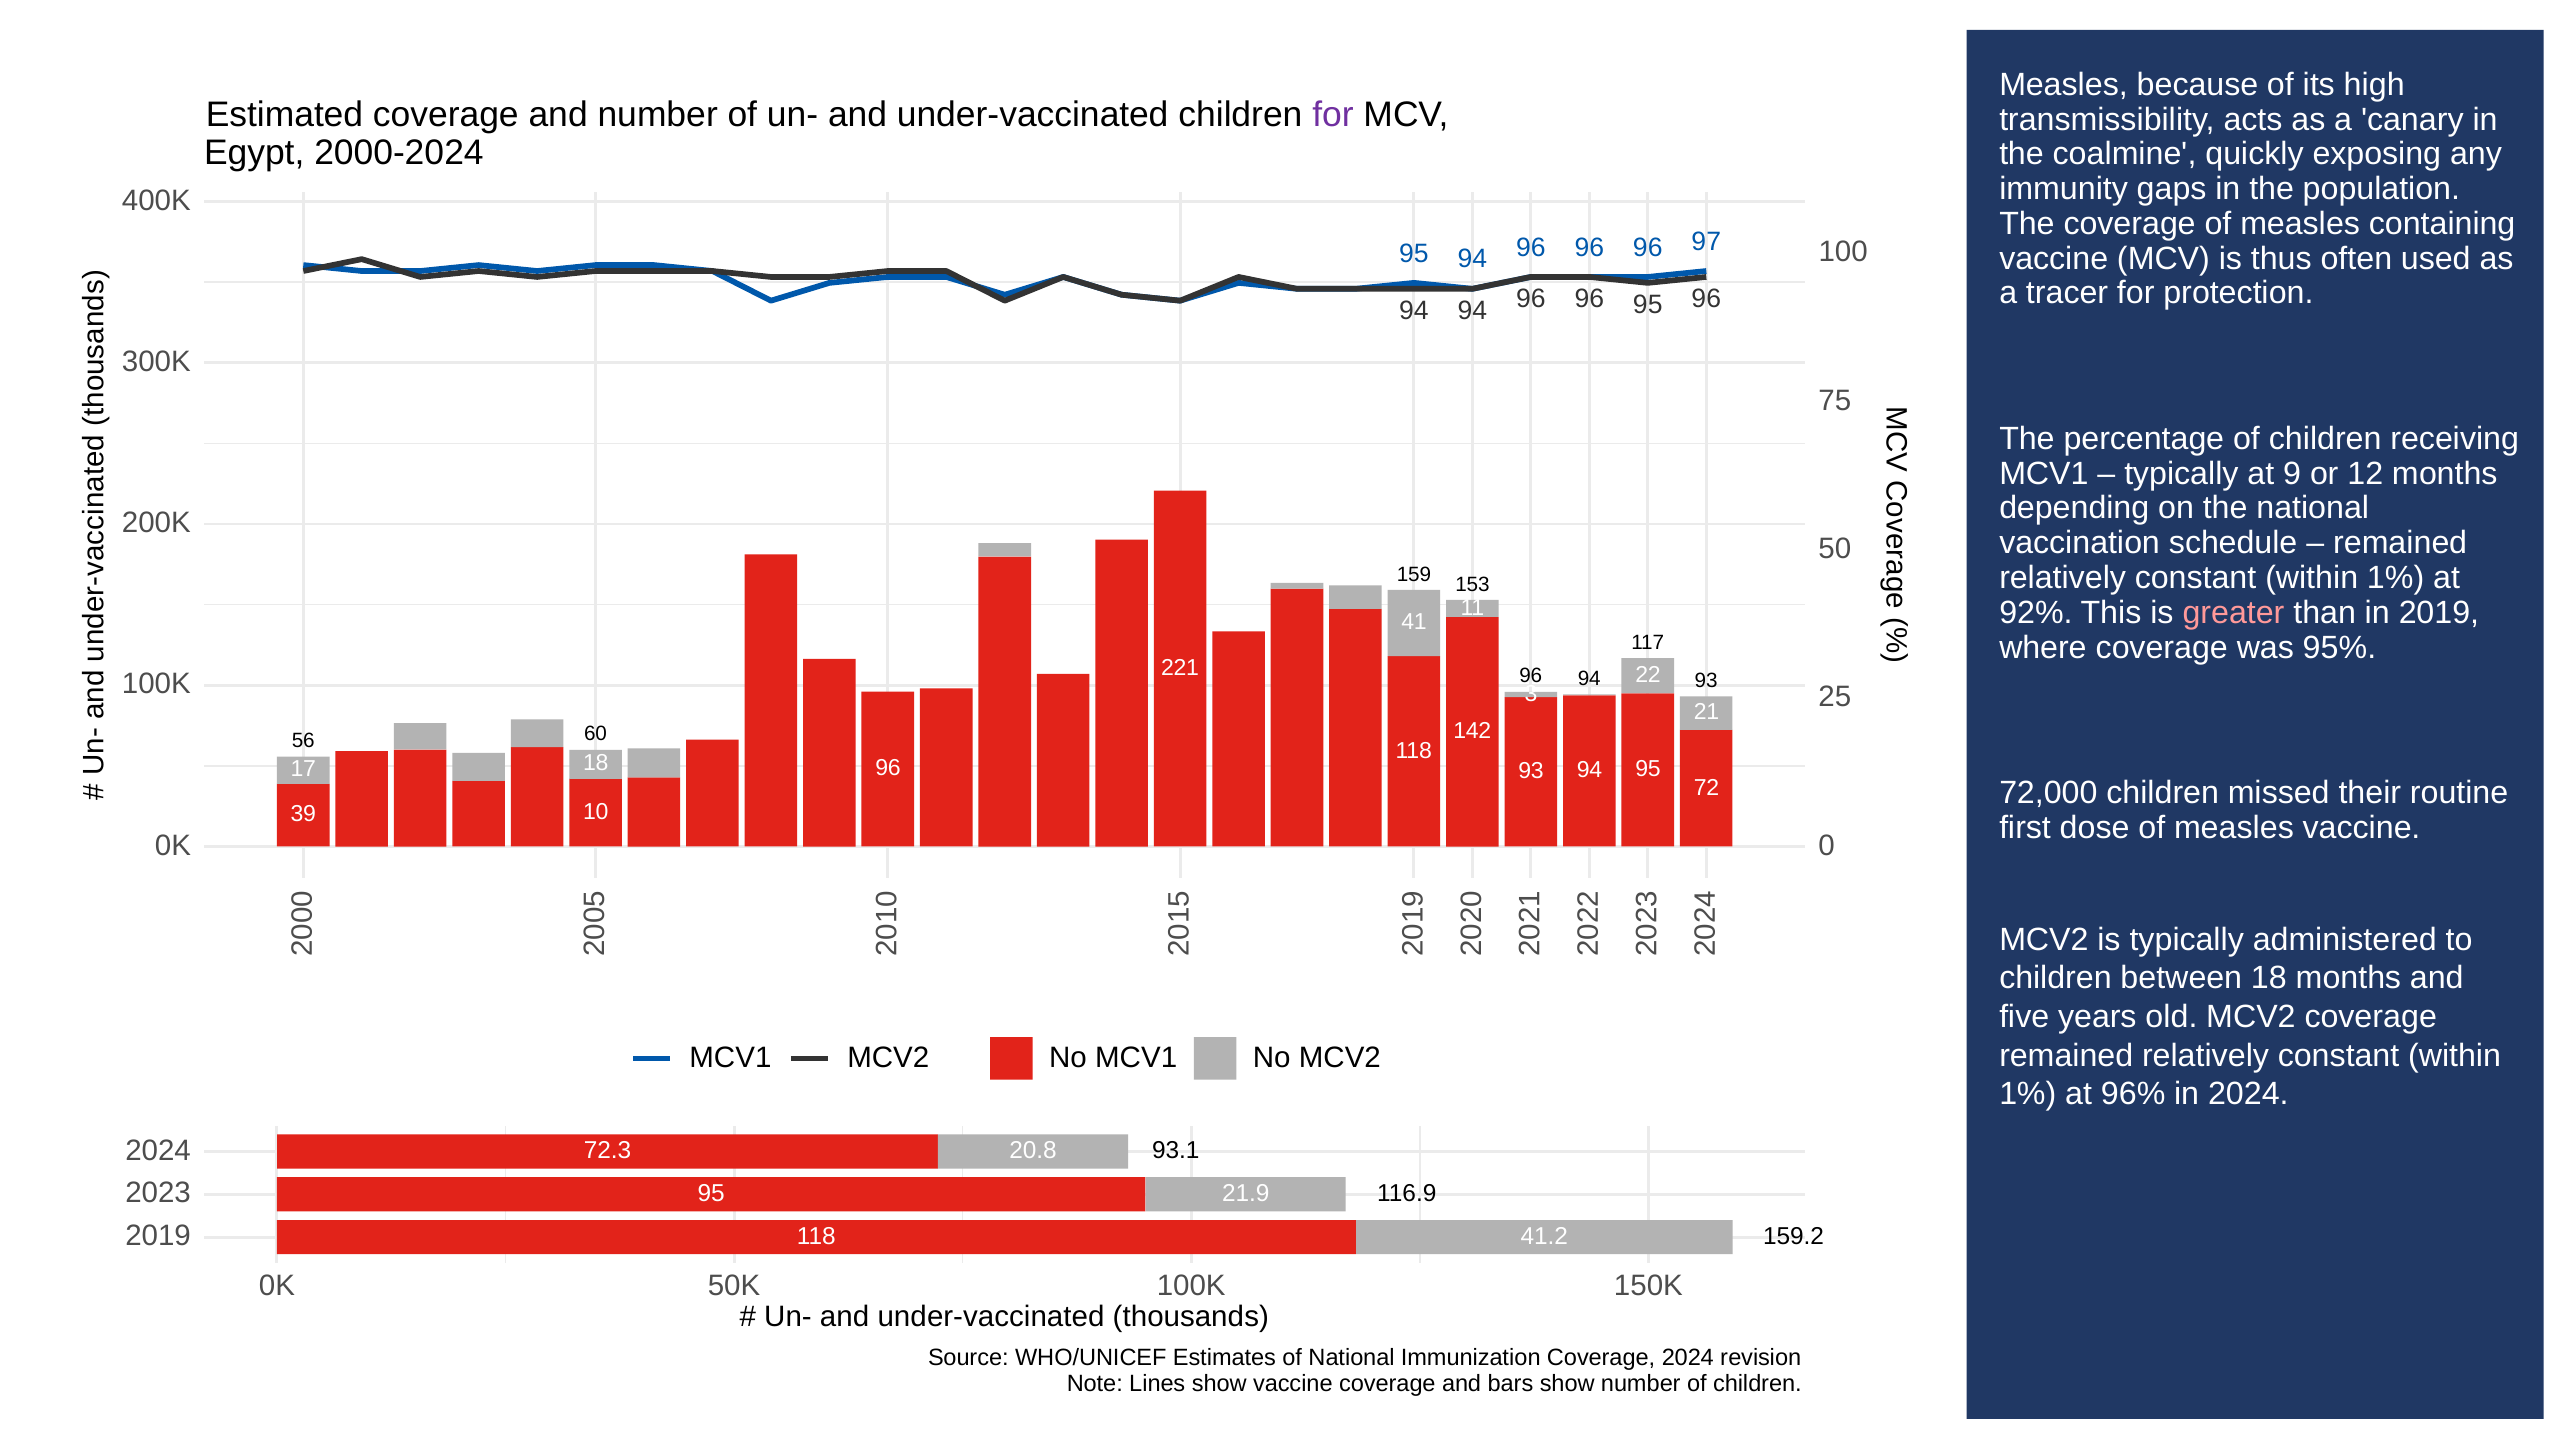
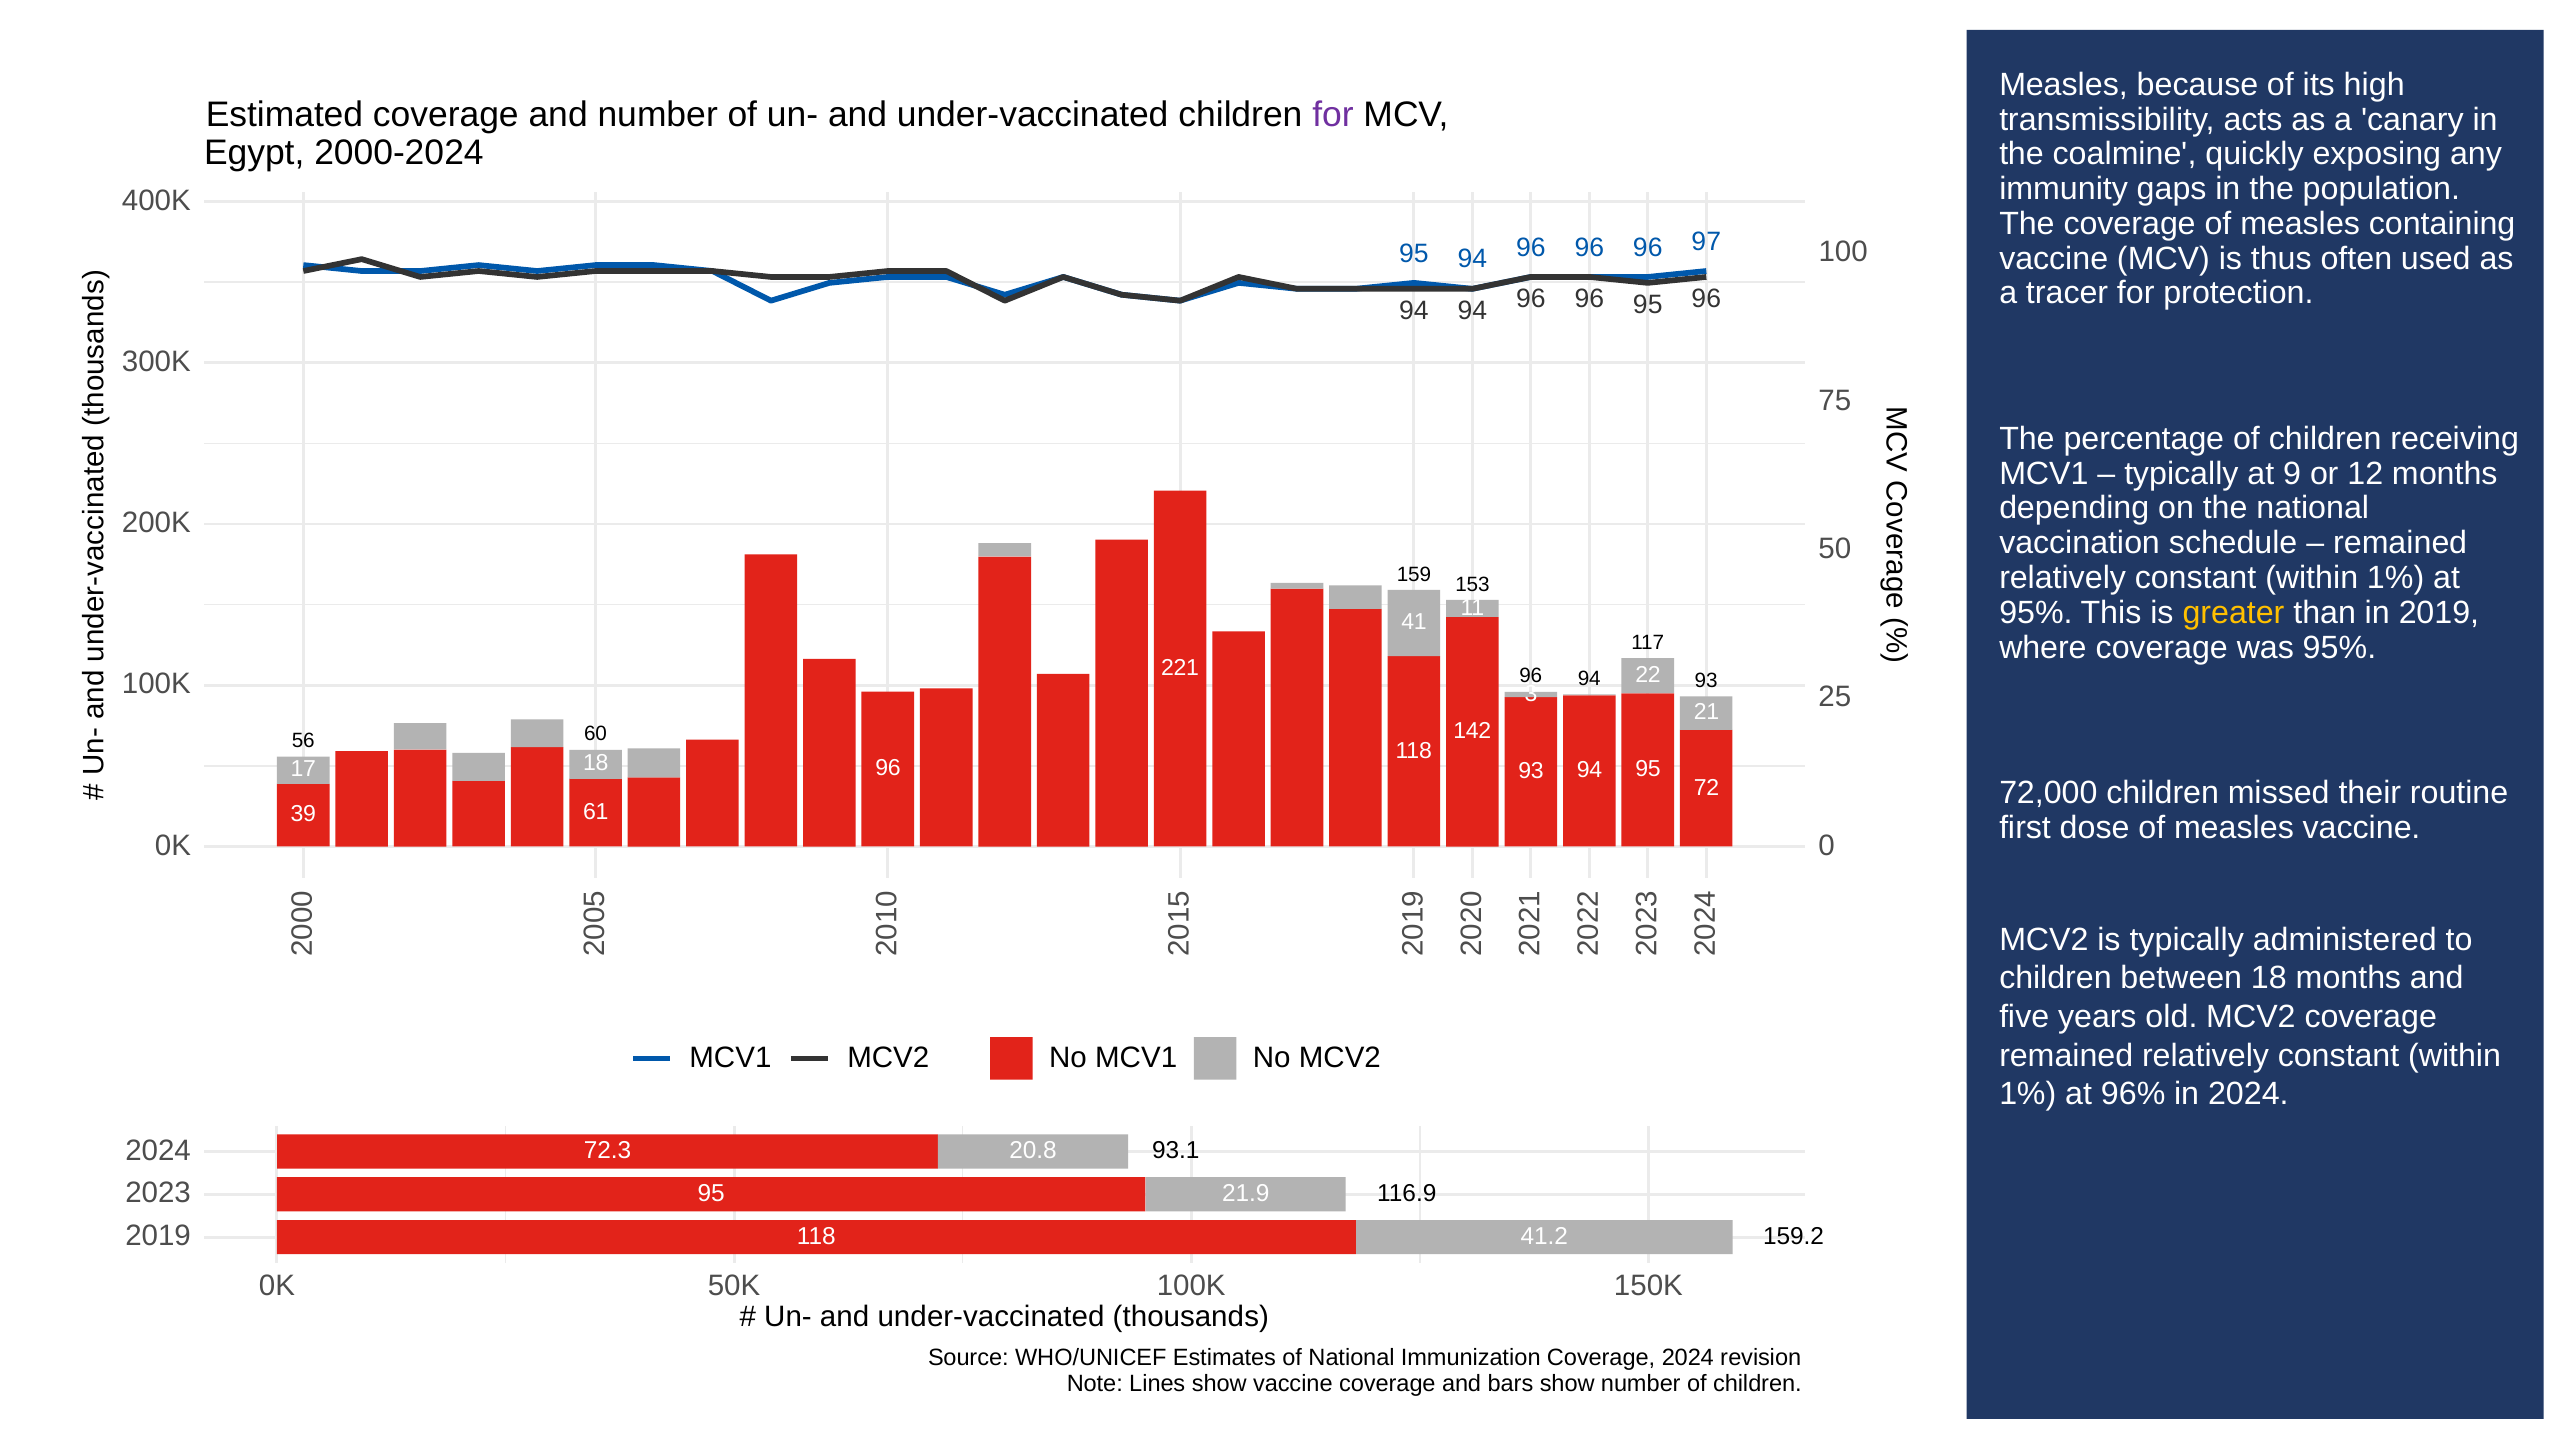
92% at (2036, 613): 92% -> 95%
greater colour: pink -> yellow
10: 10 -> 61
